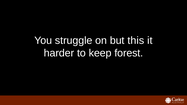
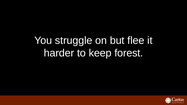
this: this -> flee
